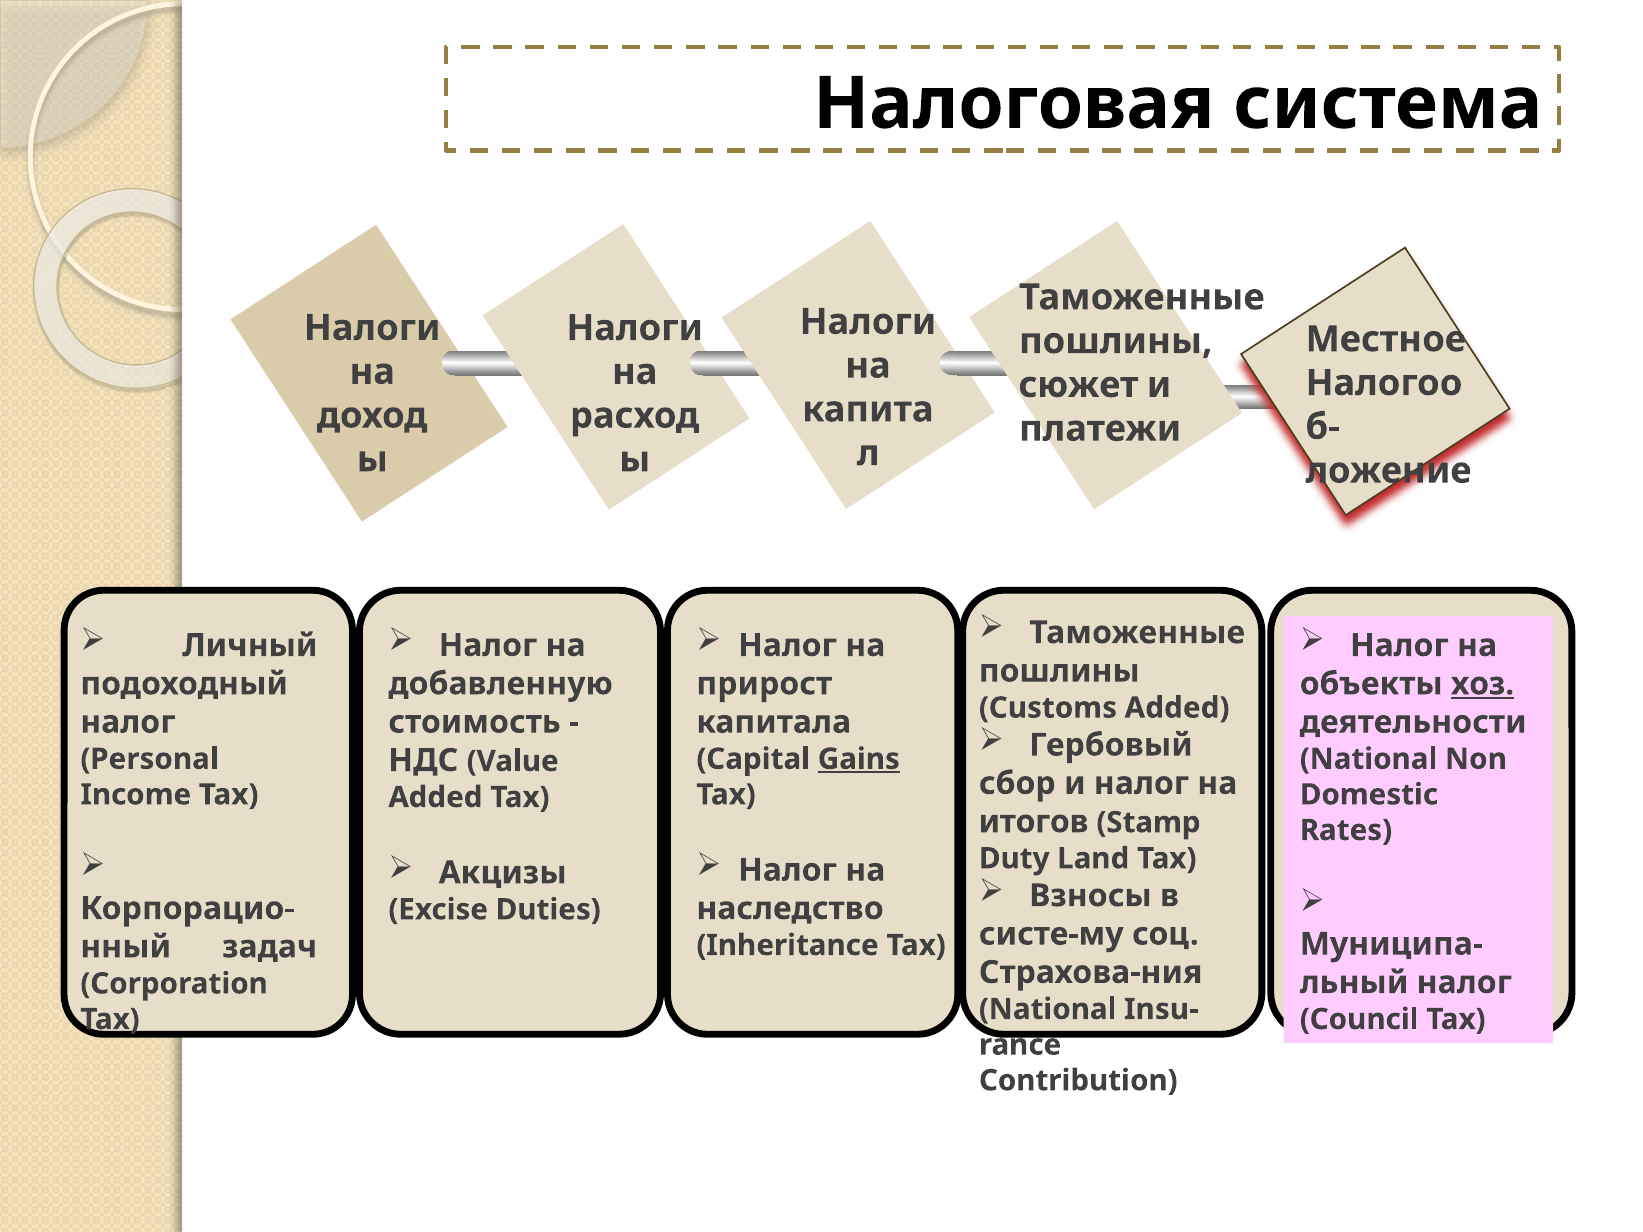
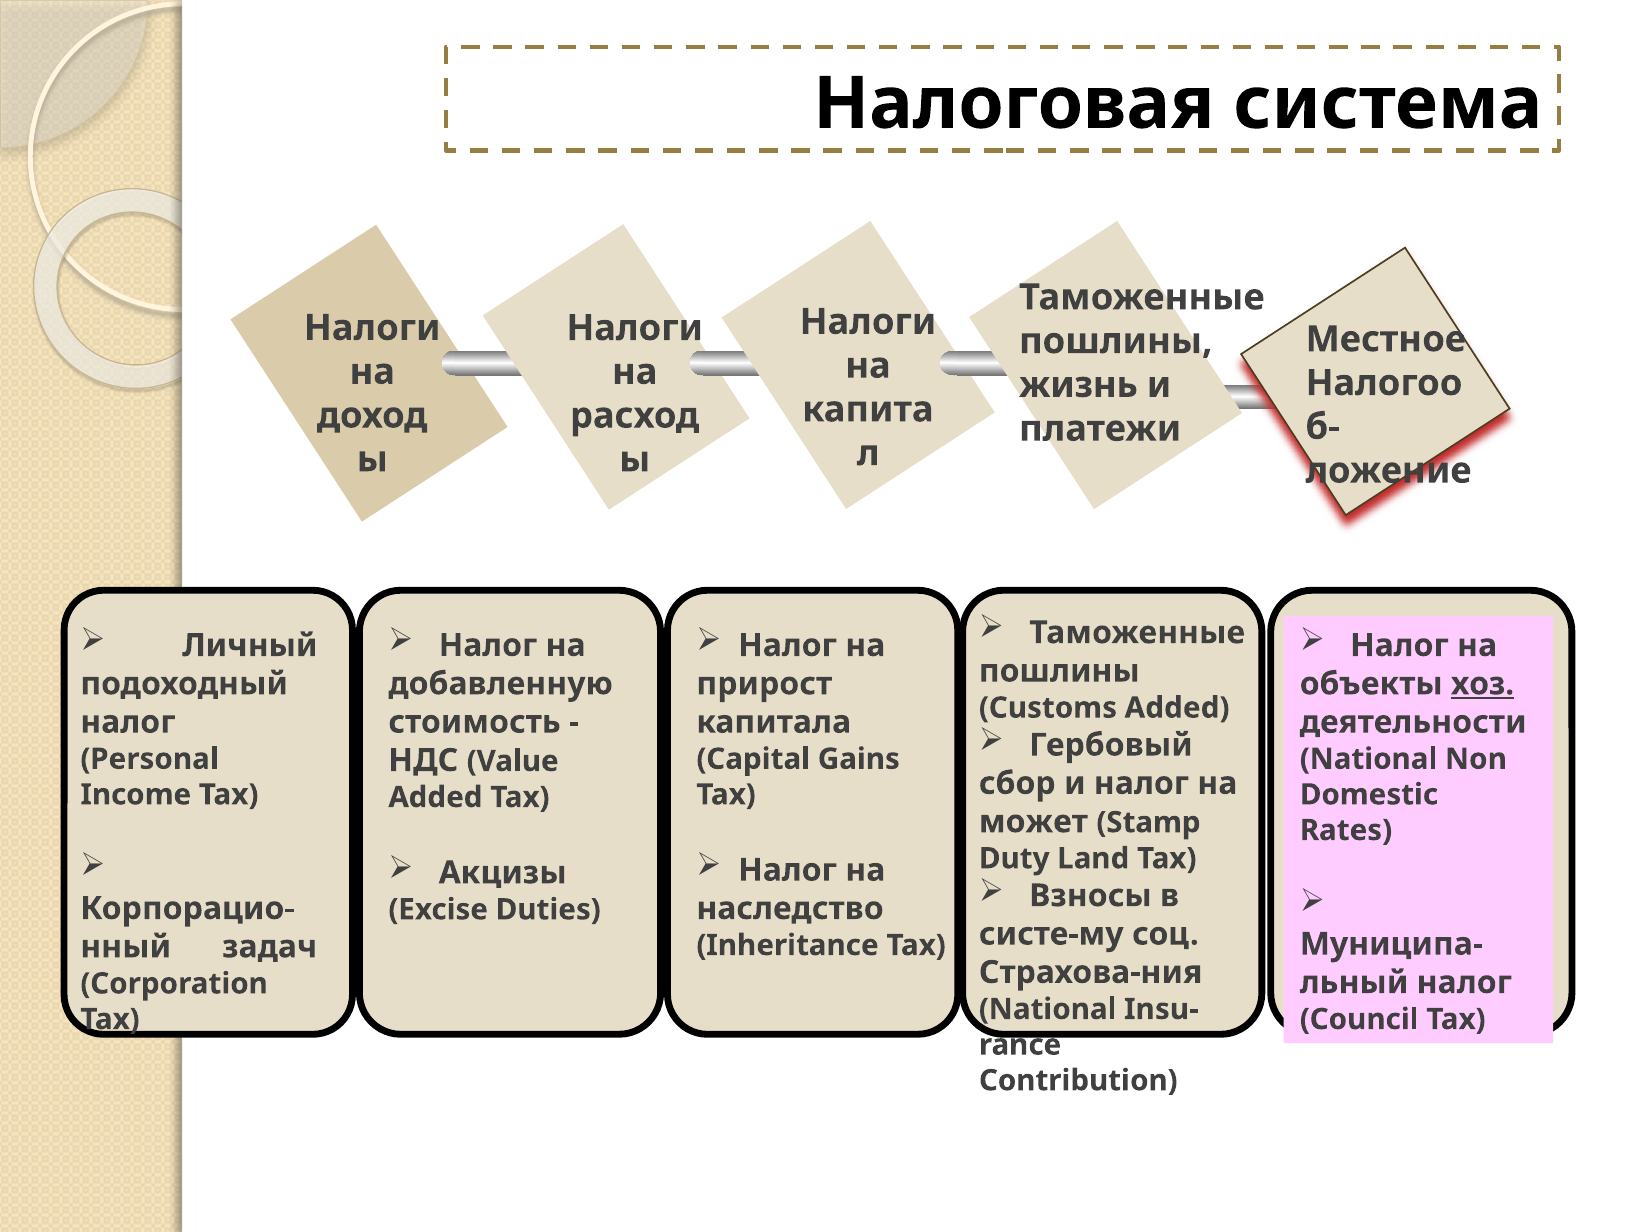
сюжет: сюжет -> жизнь
Gains underline: present -> none
итогов: итогов -> может
